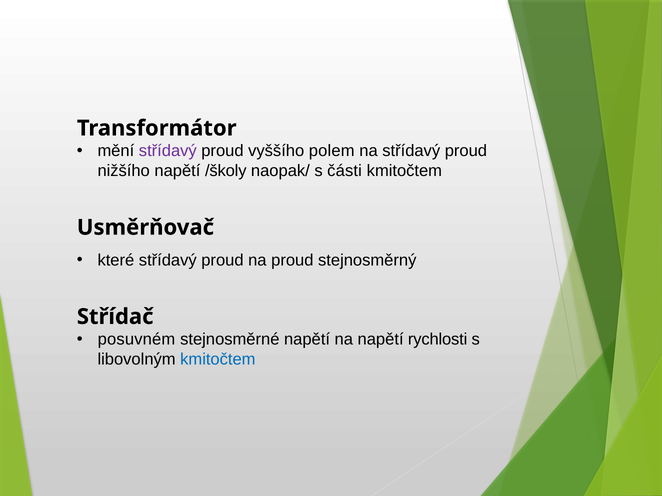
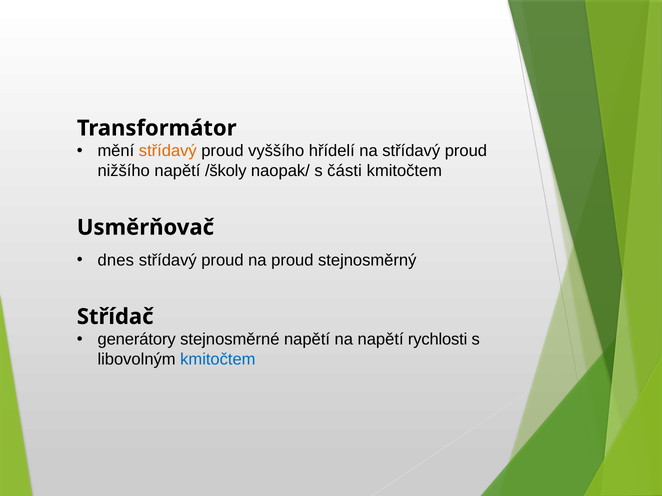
střídavý at (168, 151) colour: purple -> orange
polem: polem -> hřídelí
které: které -> dnes
posuvném: posuvném -> generátory
